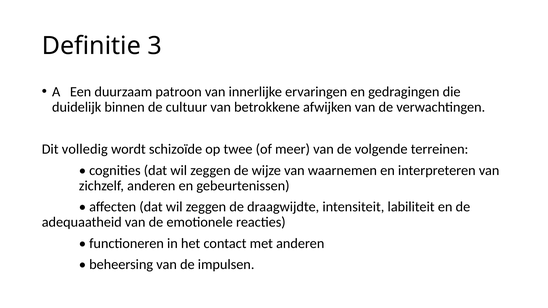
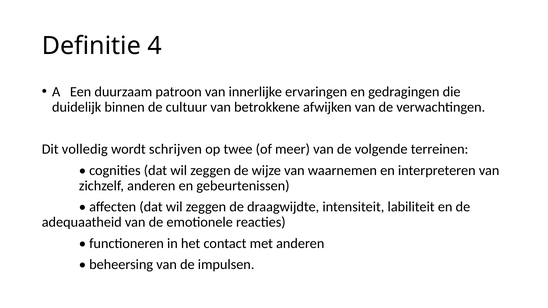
3: 3 -> 4
schizoïde: schizoïde -> schrijven
